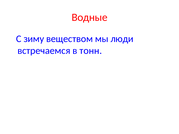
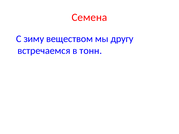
Водные: Водные -> Семена
люди: люди -> другу
